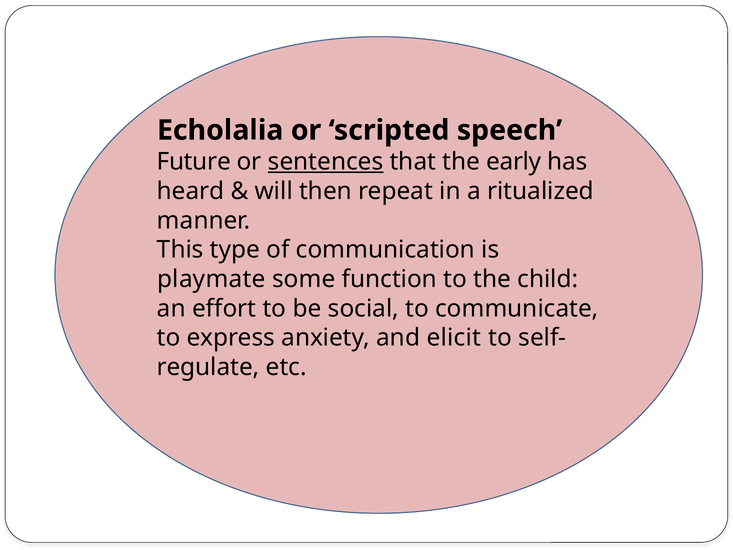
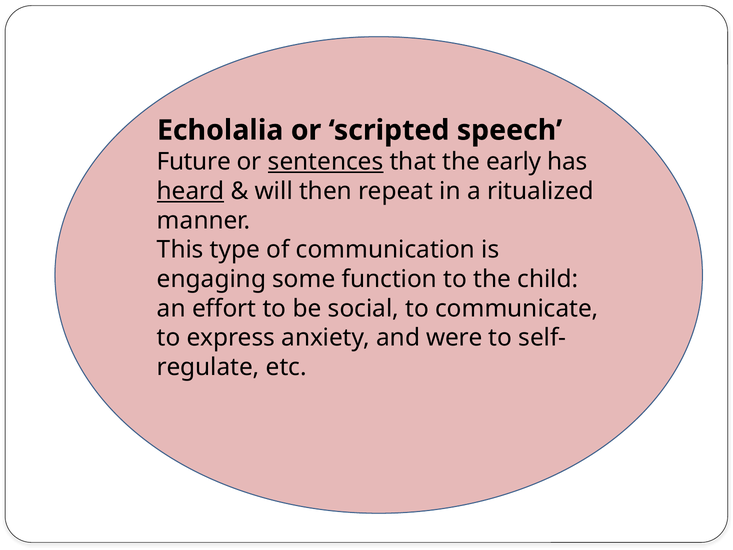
heard underline: none -> present
playmate: playmate -> engaging
elicit: elicit -> were
